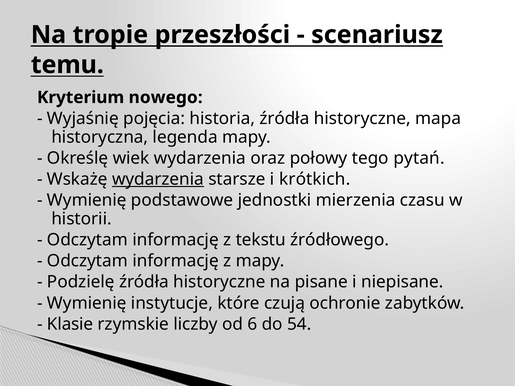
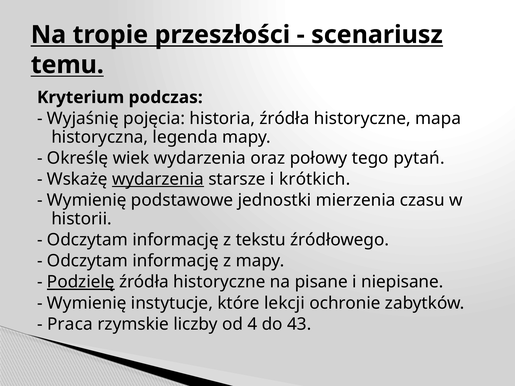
nowego: nowego -> podczas
Podzielę underline: none -> present
czują: czują -> lekcji
Klasie: Klasie -> Praca
6: 6 -> 4
54: 54 -> 43
